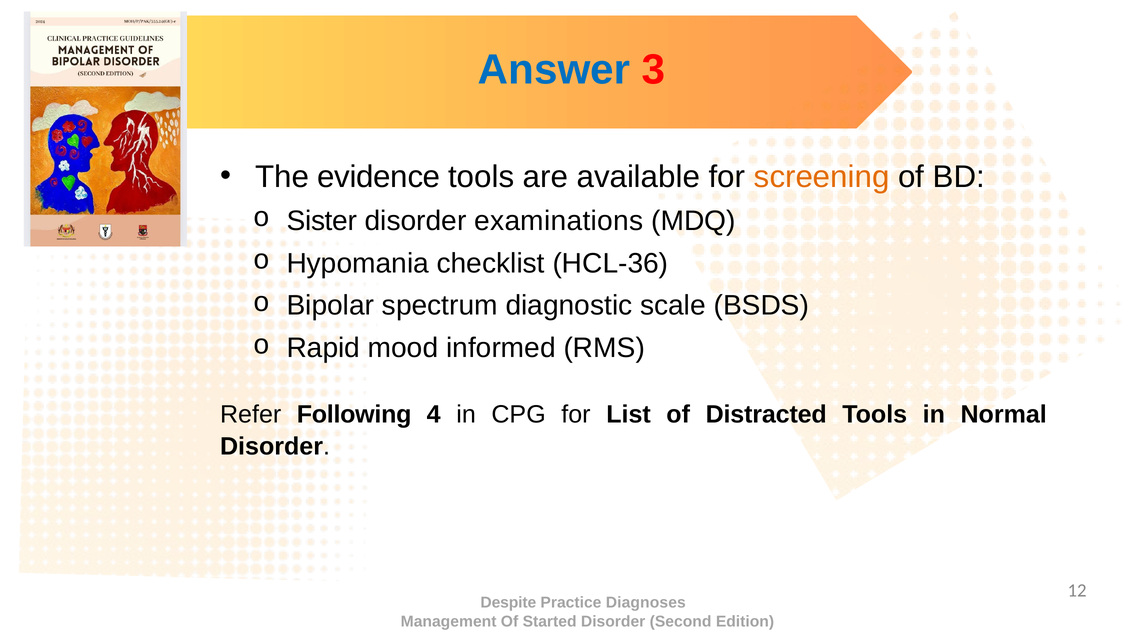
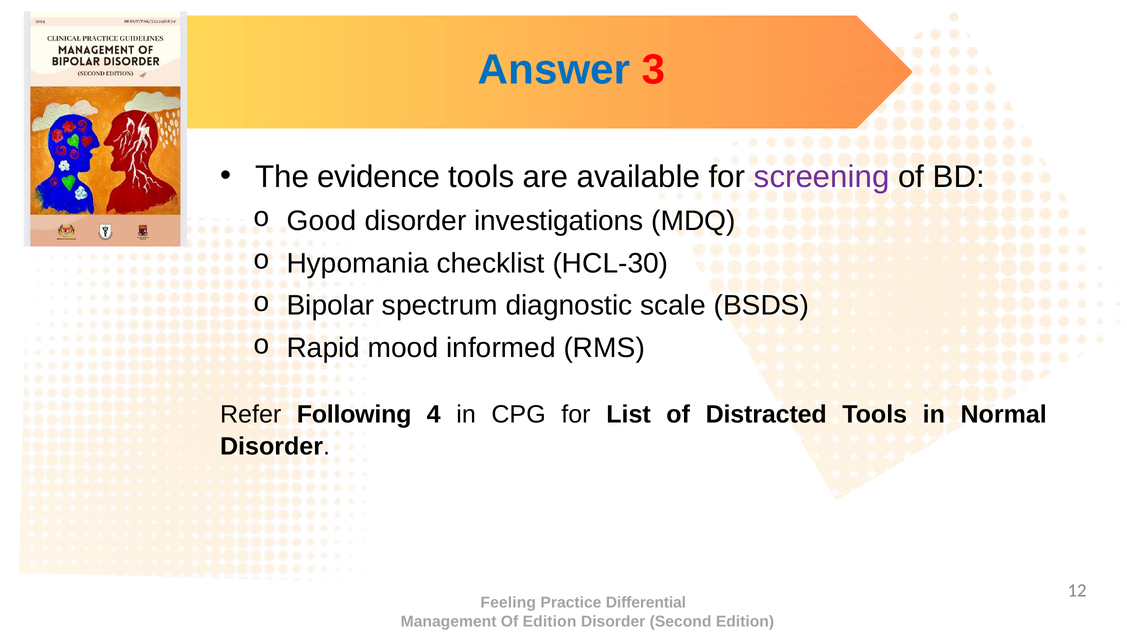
screening colour: orange -> purple
Sister: Sister -> Good
examinations: examinations -> investigations
HCL-36: HCL-36 -> HCL-30
Despite: Despite -> Feeling
Diagnoses: Diagnoses -> Differential
Of Started: Started -> Edition
